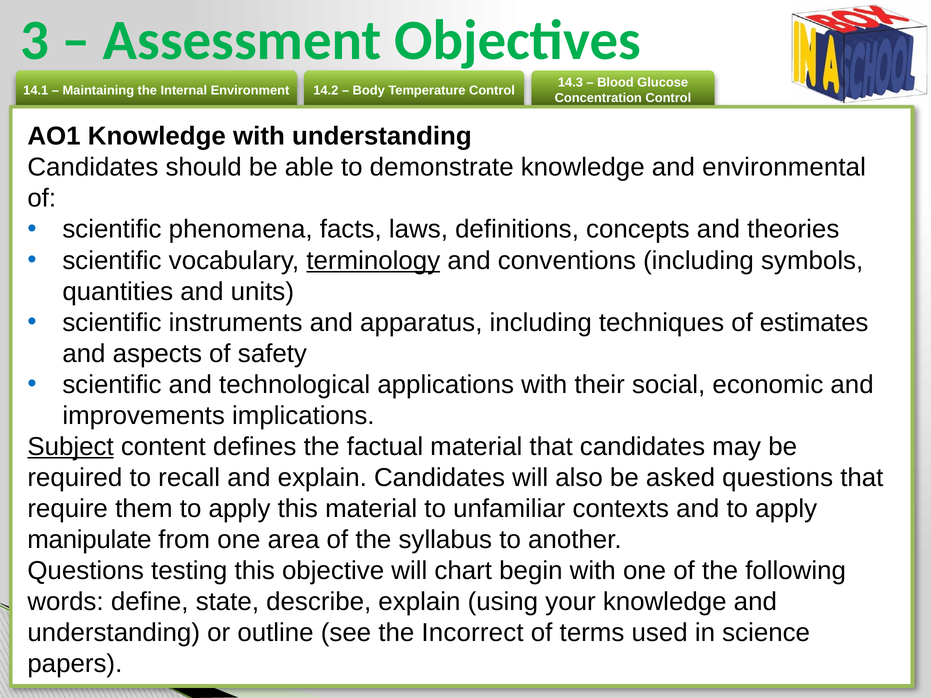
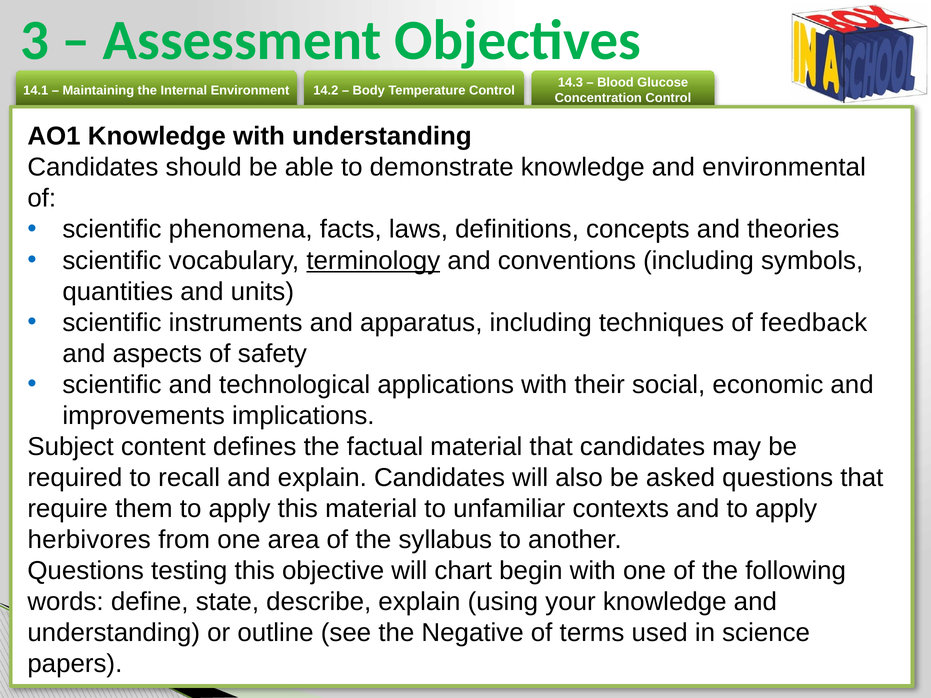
estimates: estimates -> feedback
Subject underline: present -> none
manipulate: manipulate -> herbivores
Incorrect: Incorrect -> Negative
